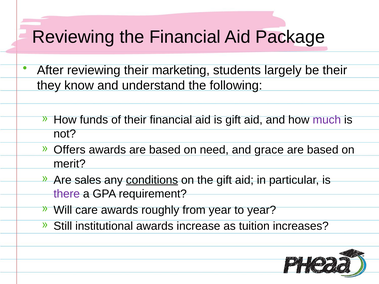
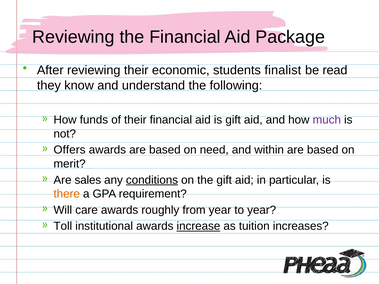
marketing: marketing -> economic
largely: largely -> finalist
be their: their -> read
grace: grace -> within
there colour: purple -> orange
Still: Still -> Toll
increase underline: none -> present
